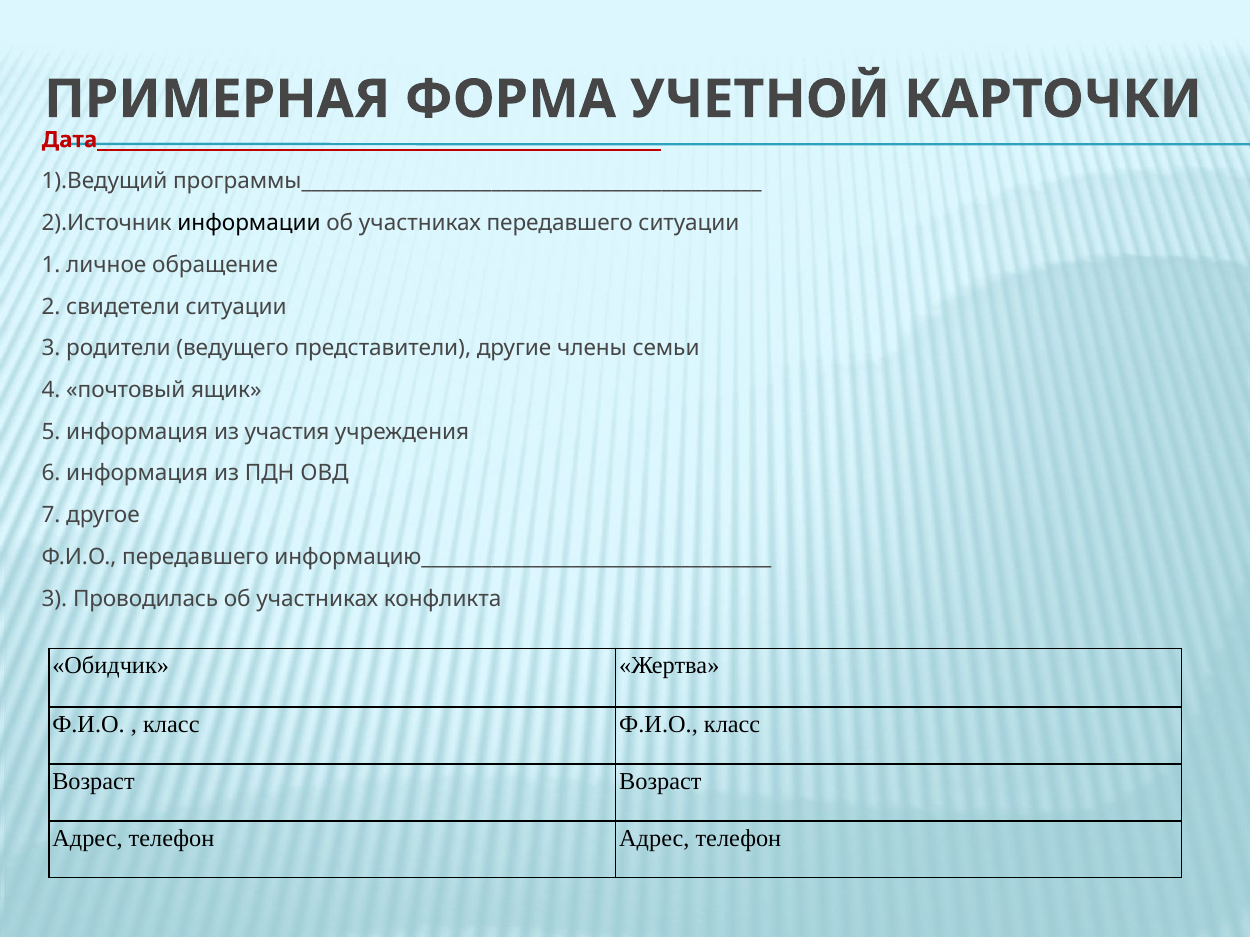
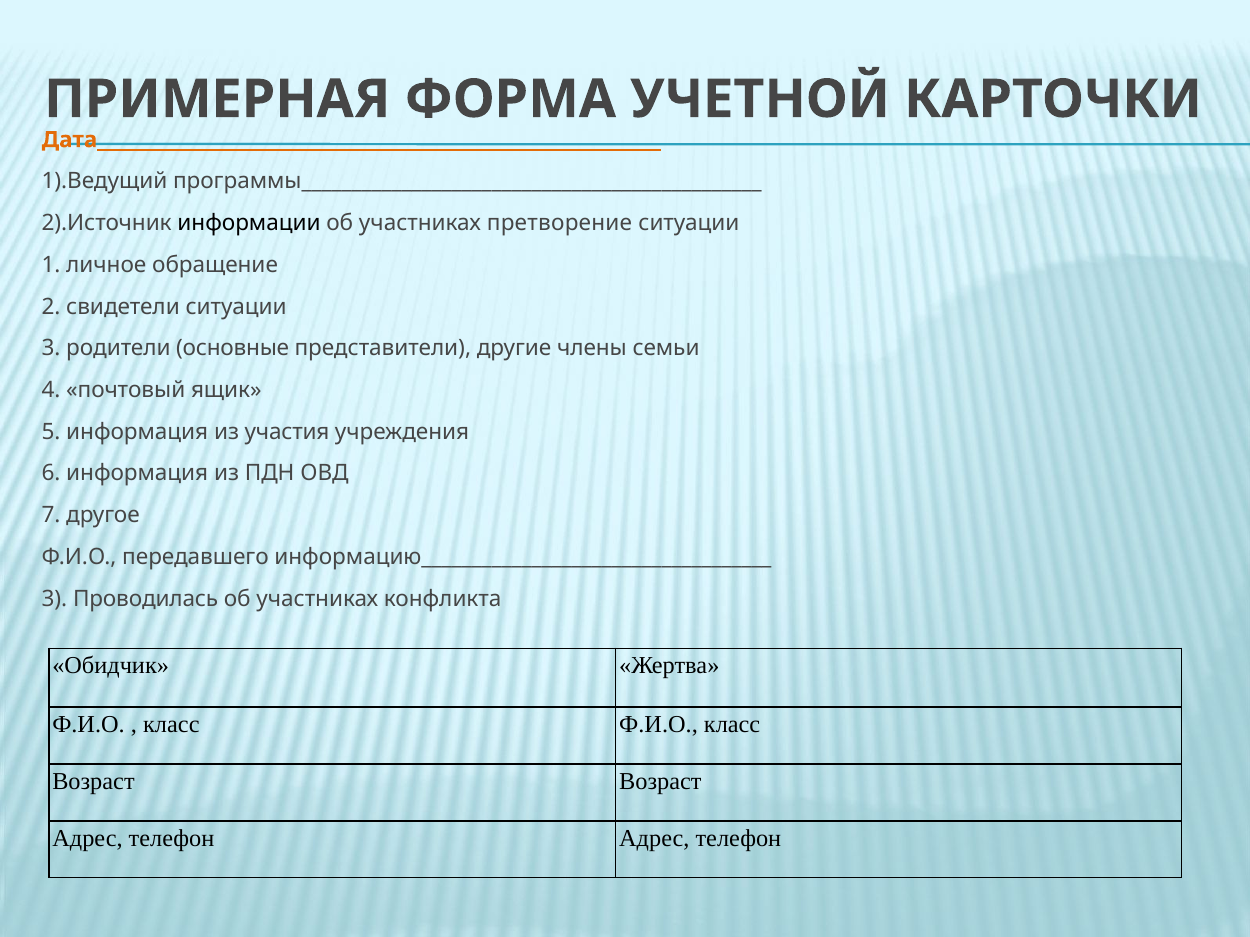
Дата_____________________________________________________________ colour: red -> orange
участниках передавшего: передавшего -> претворение
ведущего: ведущего -> основные
